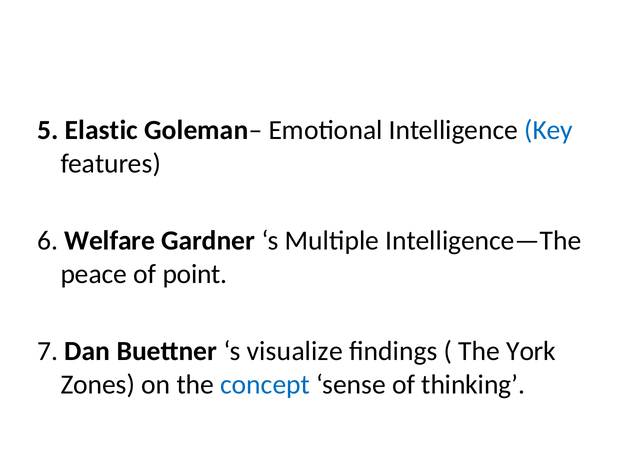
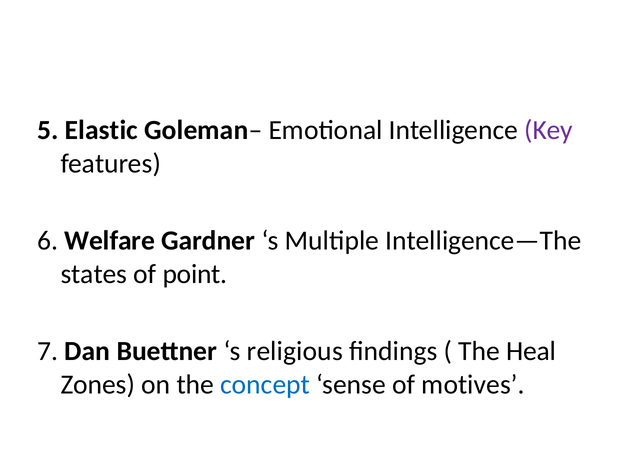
Key colour: blue -> purple
peace: peace -> states
visualize: visualize -> religious
York: York -> Heal
thinking: thinking -> motives
